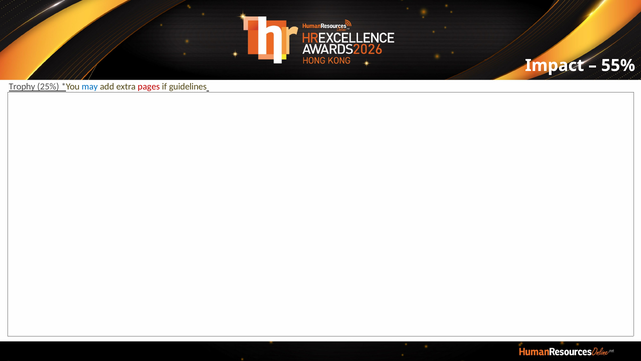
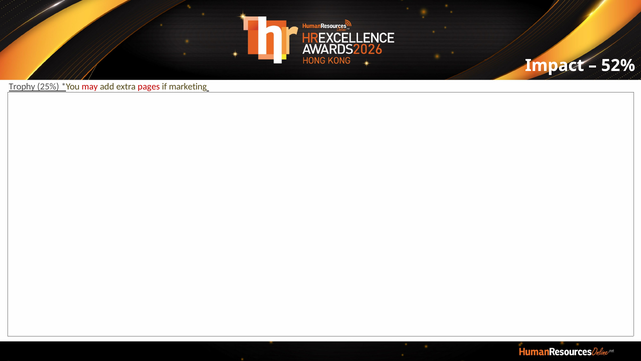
55%: 55% -> 52%
may colour: blue -> red
guidelines: guidelines -> marketing
